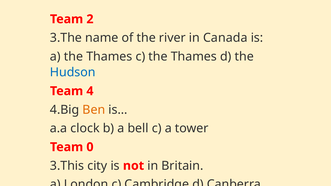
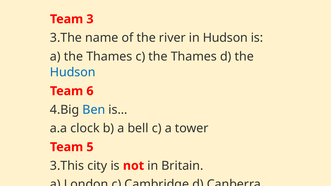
2: 2 -> 3
in Canada: Canada -> Hudson
4: 4 -> 6
Ben colour: orange -> blue
0: 0 -> 5
